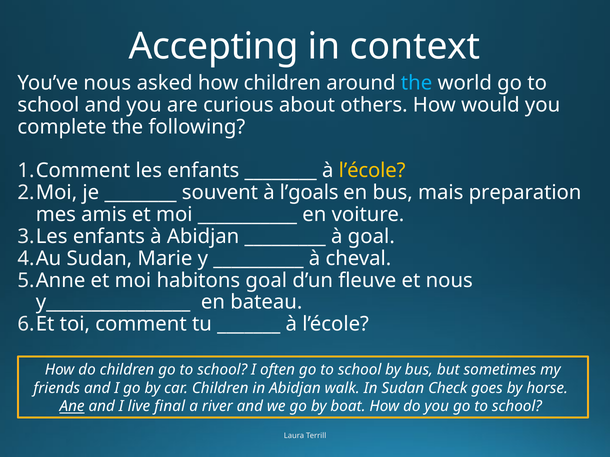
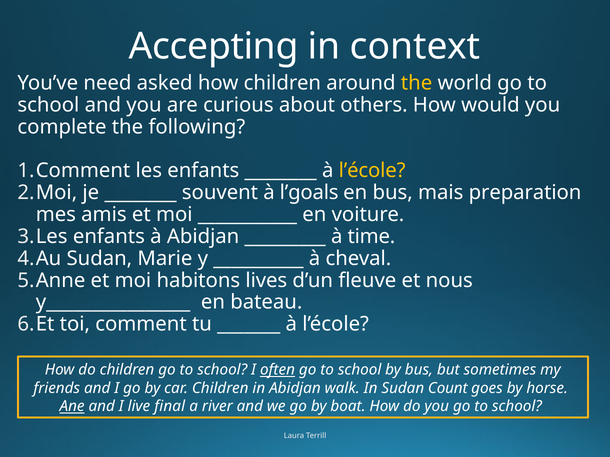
You’ve nous: nous -> need
the at (417, 83) colour: light blue -> yellow
à goal: goal -> time
habitons goal: goal -> lives
often underline: none -> present
Check: Check -> Count
